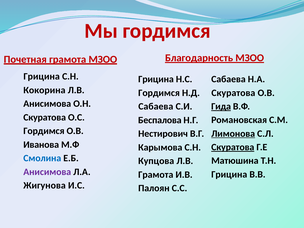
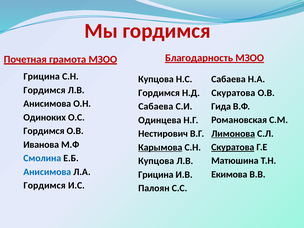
Грицина at (156, 79): Грицина -> Купцова
Кокорина at (44, 90): Кокорина -> Гордимся
Гида underline: present -> none
Скуратова at (45, 117): Скуратова -> Одиноких
Беспалова: Беспалова -> Одинцева
Карымова underline: none -> present
Анисимова at (47, 172) colour: purple -> blue
Грицина at (229, 174): Грицина -> Екимова
Грамота at (156, 175): Грамота -> Грицина
Жигунова at (45, 186): Жигунова -> Гордимся
